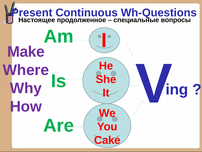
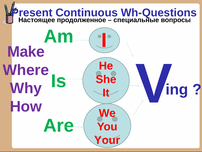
Cake: Cake -> Your
